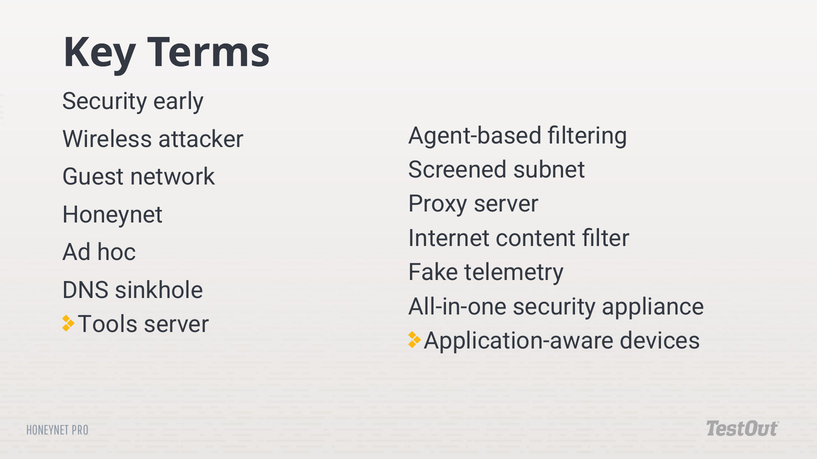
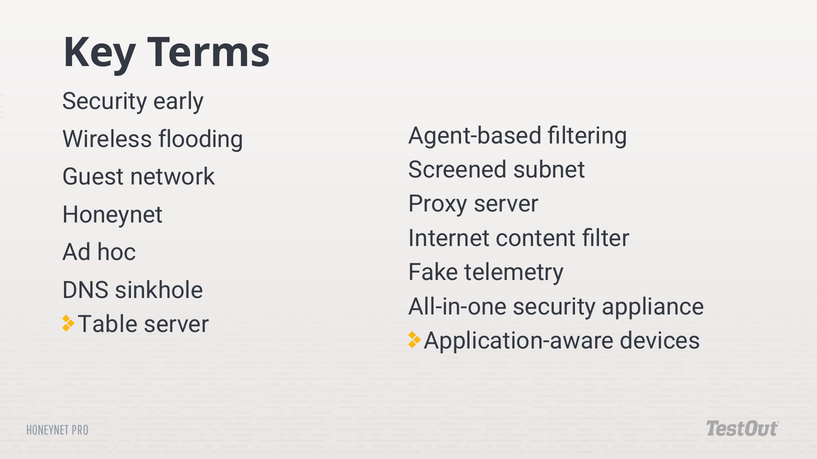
attacker: attacker -> flooding
Tools: Tools -> Table
